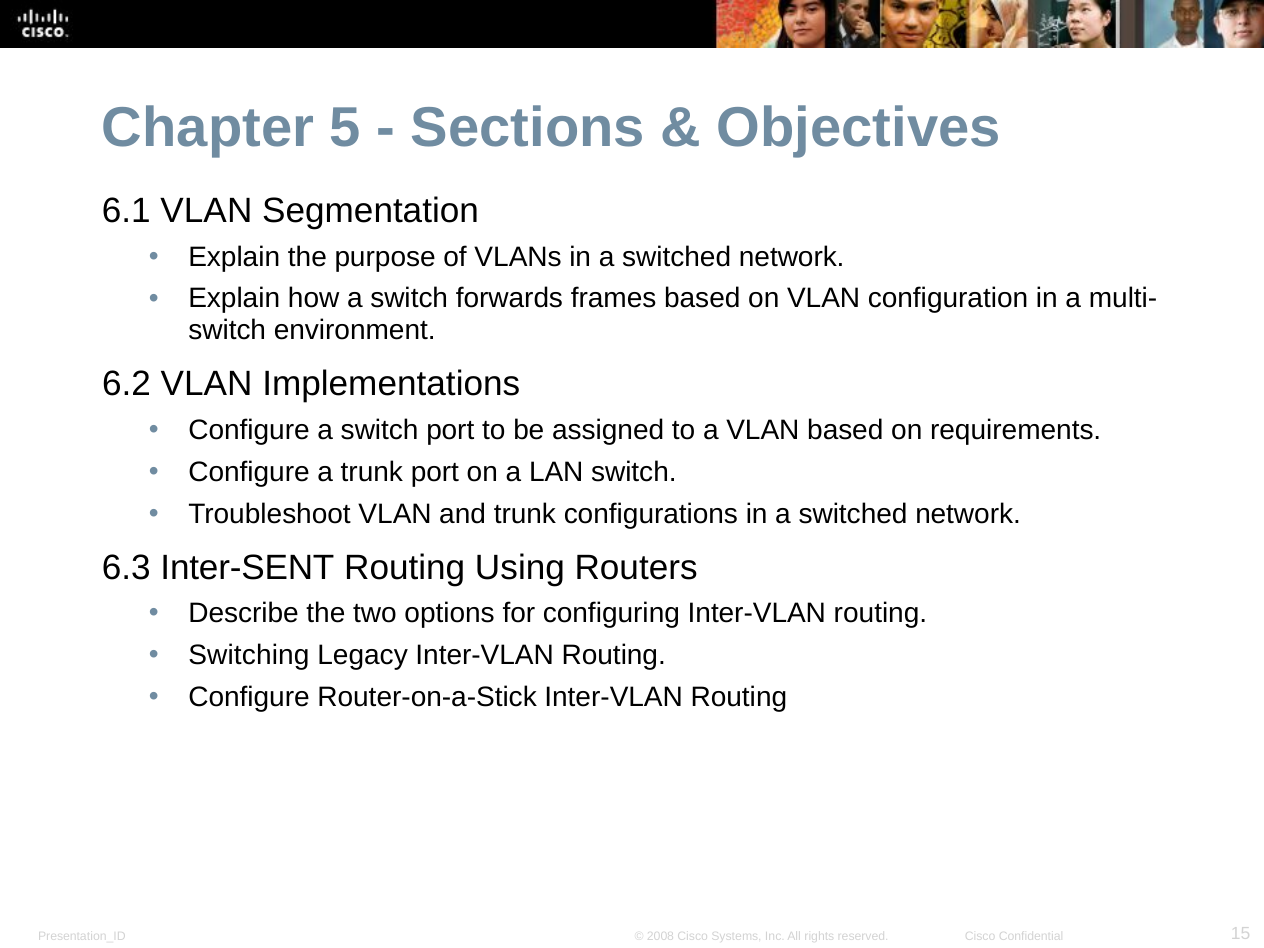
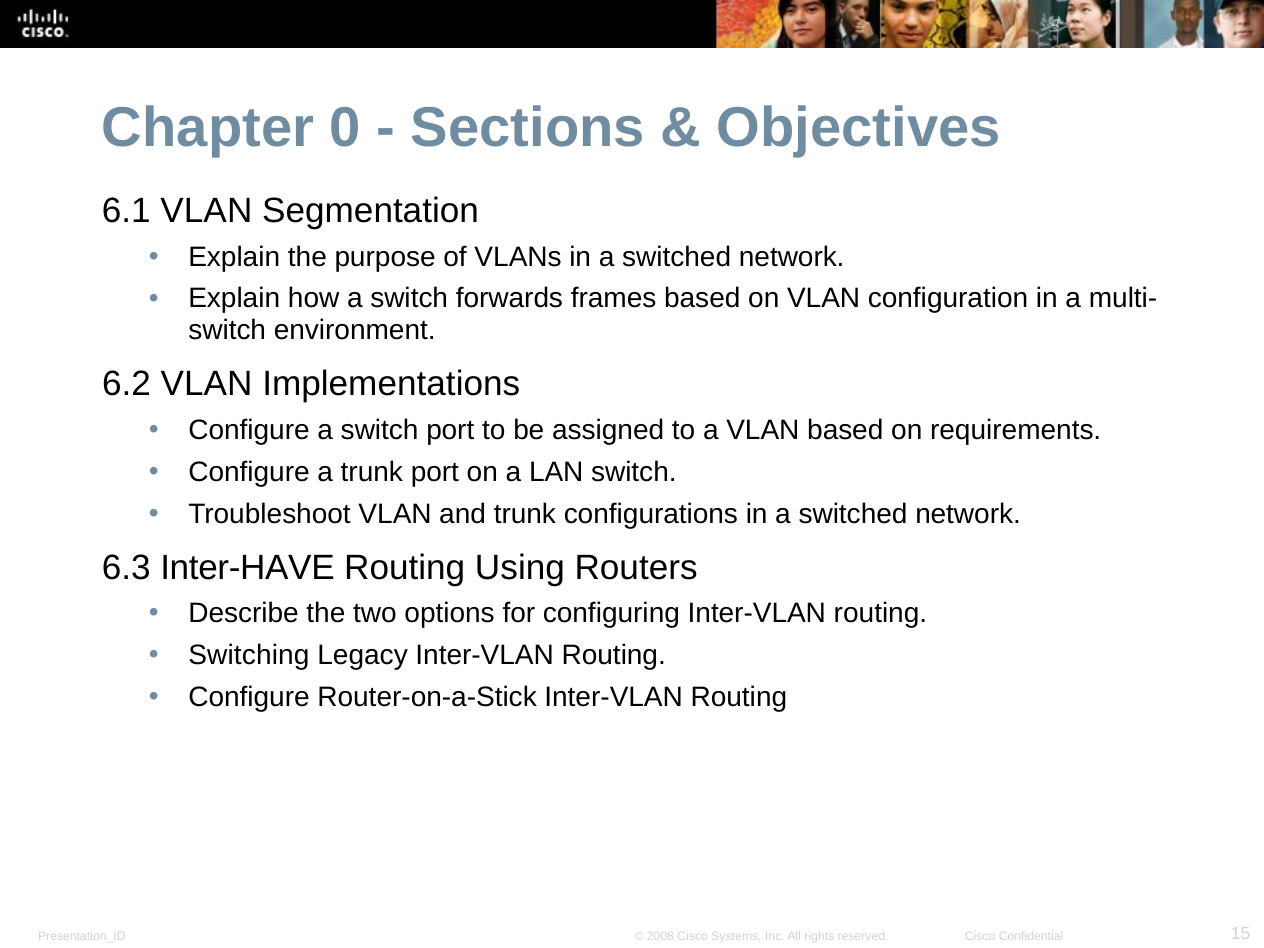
5: 5 -> 0
Inter-SENT: Inter-SENT -> Inter-HAVE
